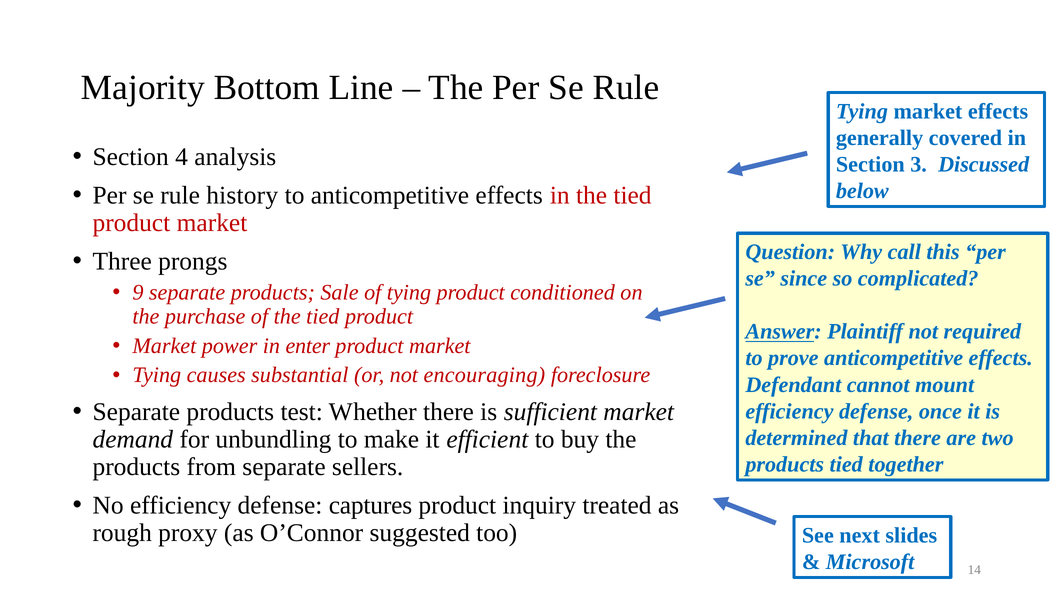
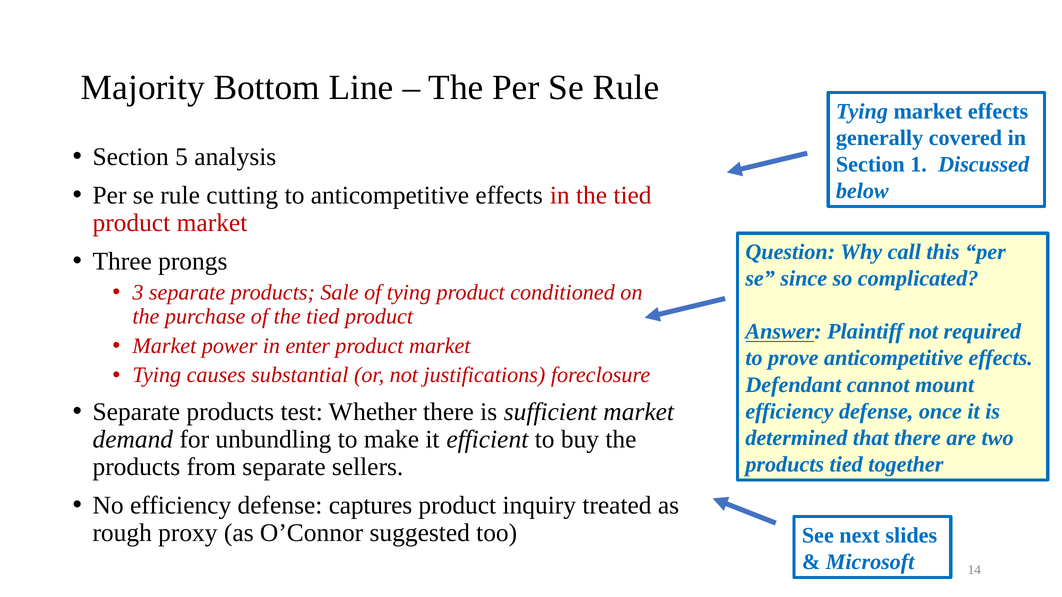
4: 4 -> 5
3: 3 -> 1
history: history -> cutting
9: 9 -> 3
encouraging: encouraging -> justifications
